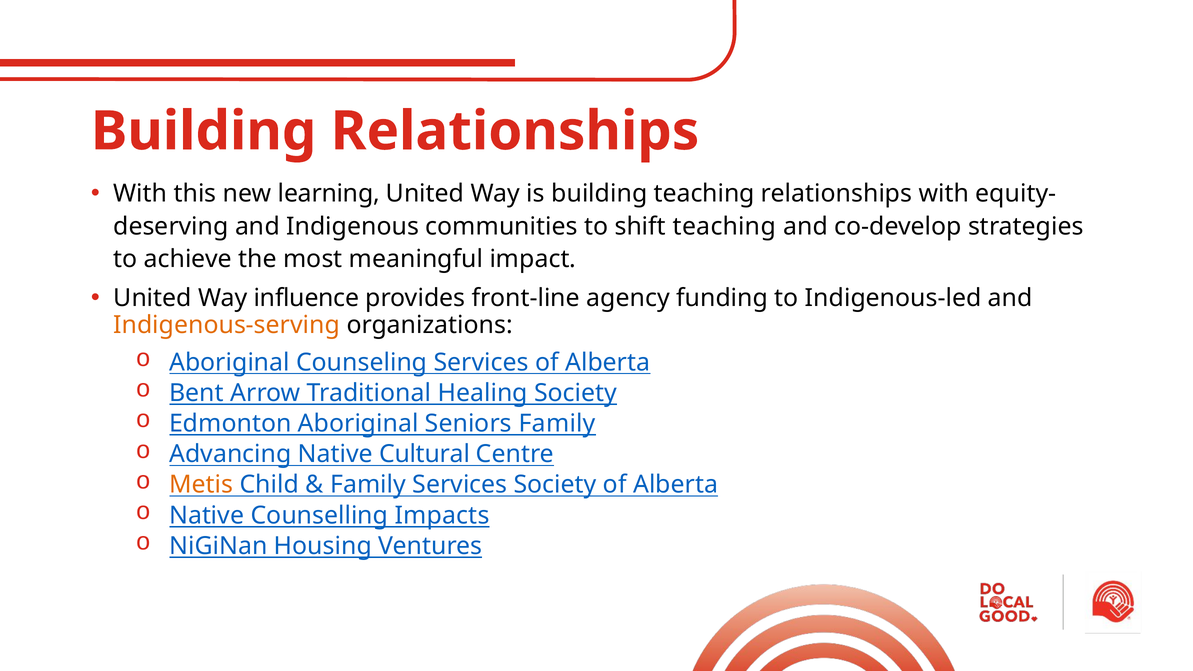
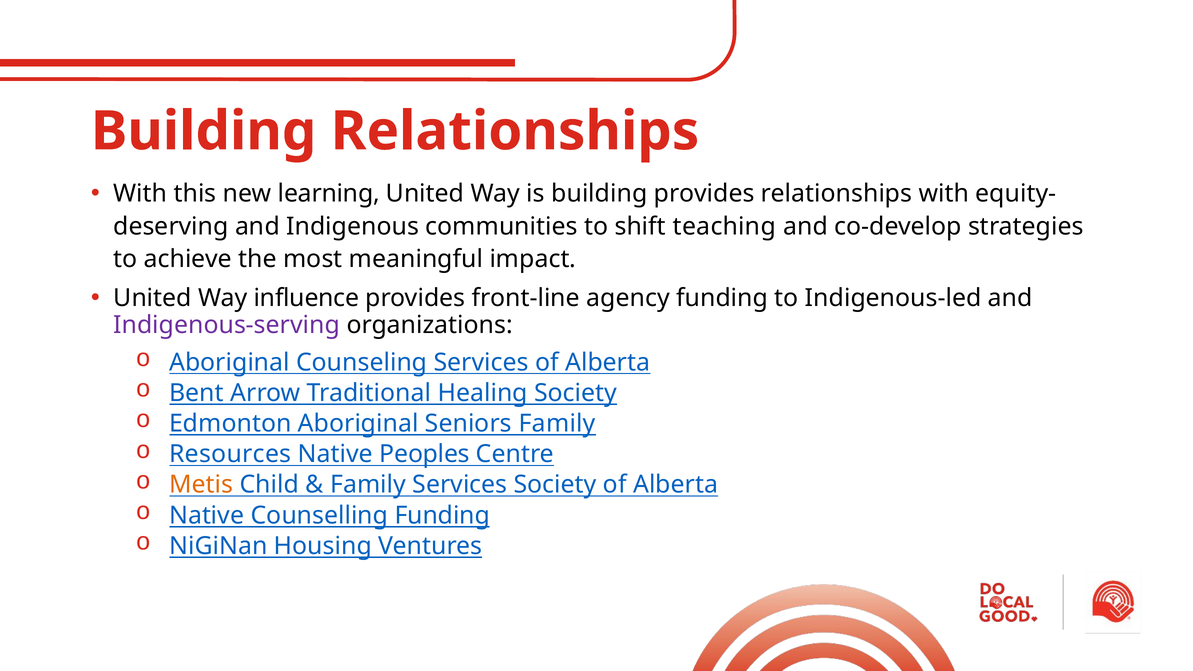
building teaching: teaching -> provides
Indigenous-serving colour: orange -> purple
Advancing: Advancing -> Resources
Cultural: Cultural -> Peoples
Counselling Impacts: Impacts -> Funding
